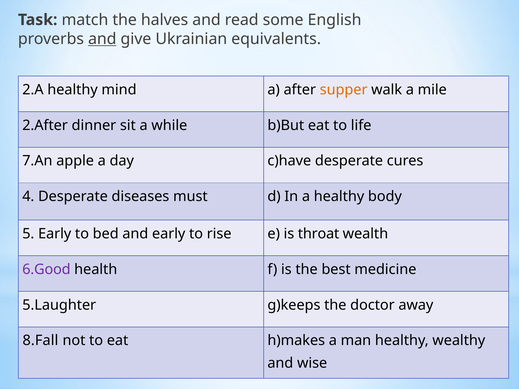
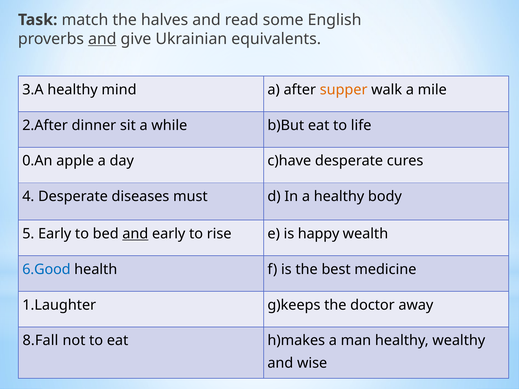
2.A: 2.A -> 3.A
7.An: 7.An -> 0.An
and at (135, 234) underline: none -> present
throat: throat -> happy
6.Good colour: purple -> blue
5.Laughter: 5.Laughter -> 1.Laughter
